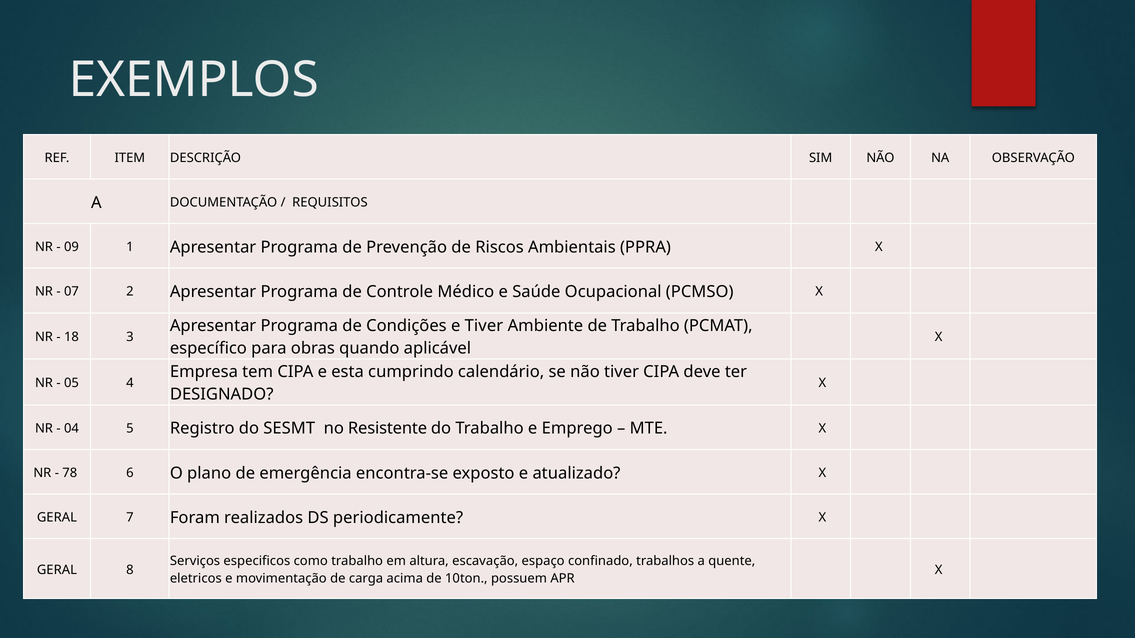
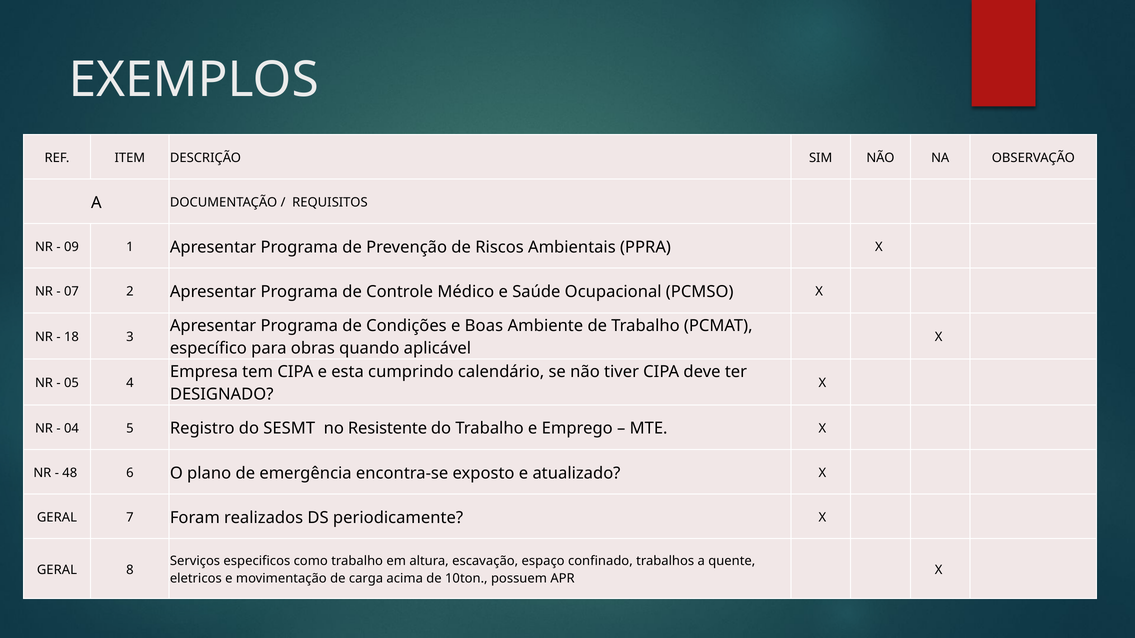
e Tiver: Tiver -> Boas
78: 78 -> 48
